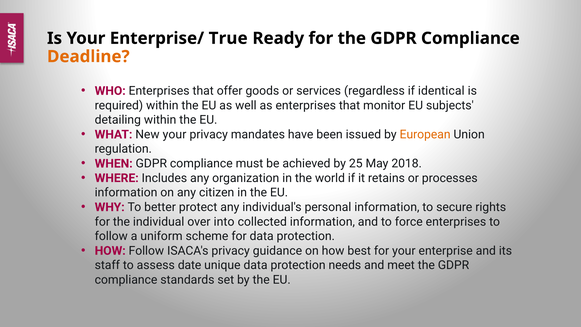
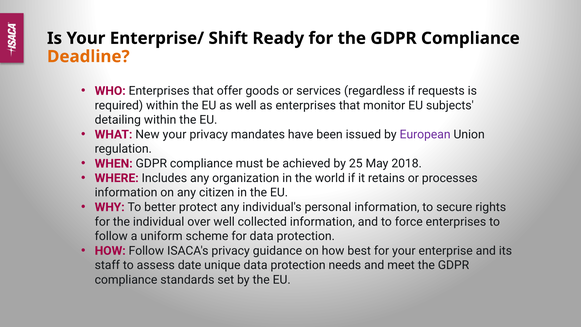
True: True -> Shift
identical: identical -> requests
European colour: orange -> purple
over into: into -> well
